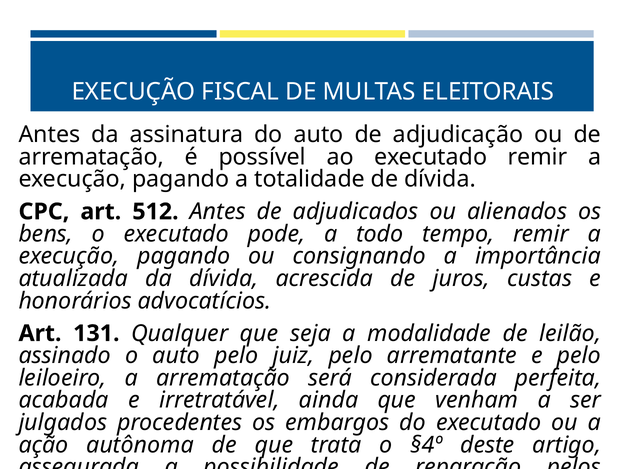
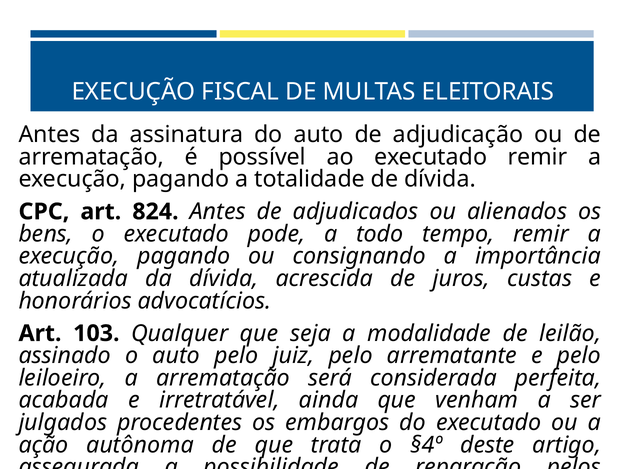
512: 512 -> 824
131: 131 -> 103
